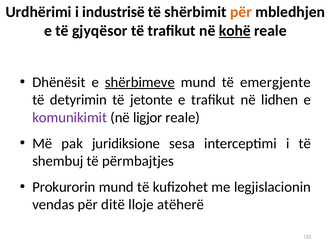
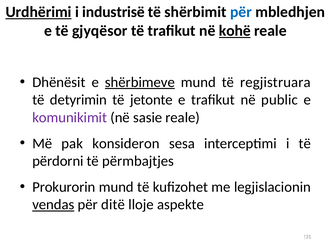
Urdhërimi underline: none -> present
për at (241, 12) colour: orange -> blue
emergjente: emergjente -> regjistruara
lidhen: lidhen -> public
ligjor: ligjor -> sasie
juridiksione: juridiksione -> konsideron
shembuj: shembuj -> përdorni
vendas underline: none -> present
atëherë: atëherë -> aspekte
